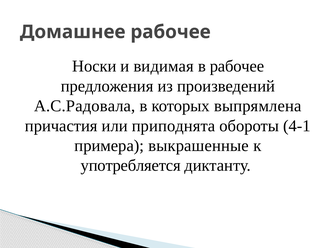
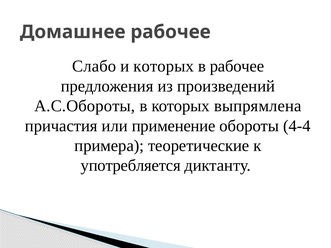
Носки: Носки -> Слабо
и видимая: видимая -> которых
А.С.Радовала: А.С.Радовала -> А.С.Обороты
приподнята: приподнята -> применение
4-1: 4-1 -> 4-4
выкрашенные: выкрашенные -> теоретические
